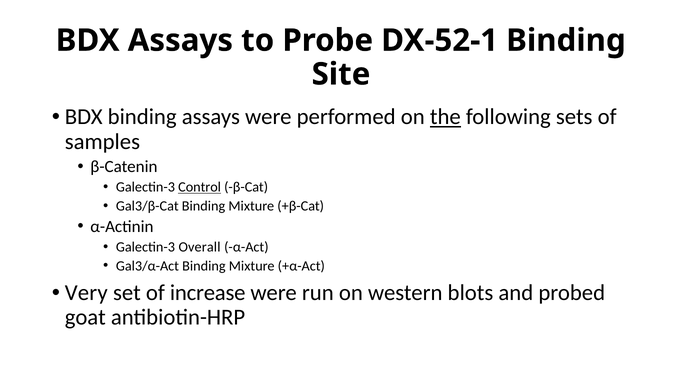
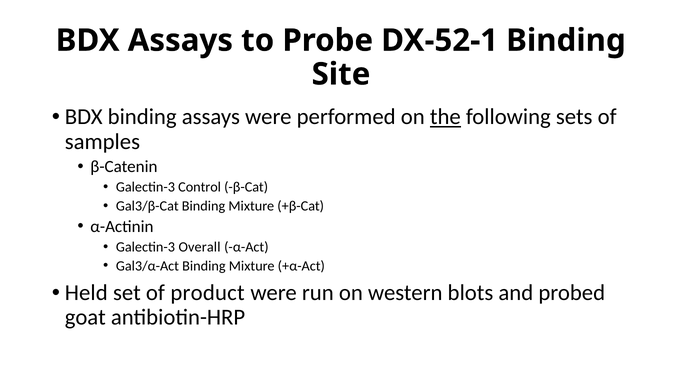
Control underline: present -> none
Very: Very -> Held
increase: increase -> product
